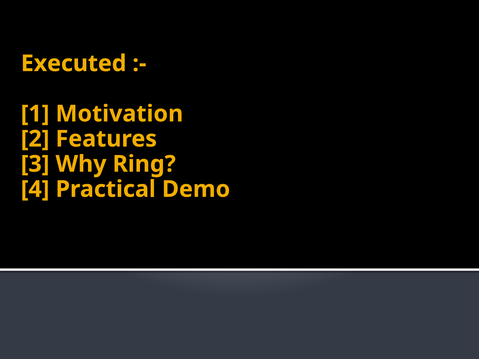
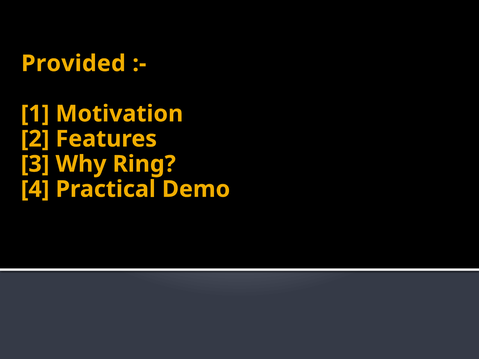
Executed: Executed -> Provided
